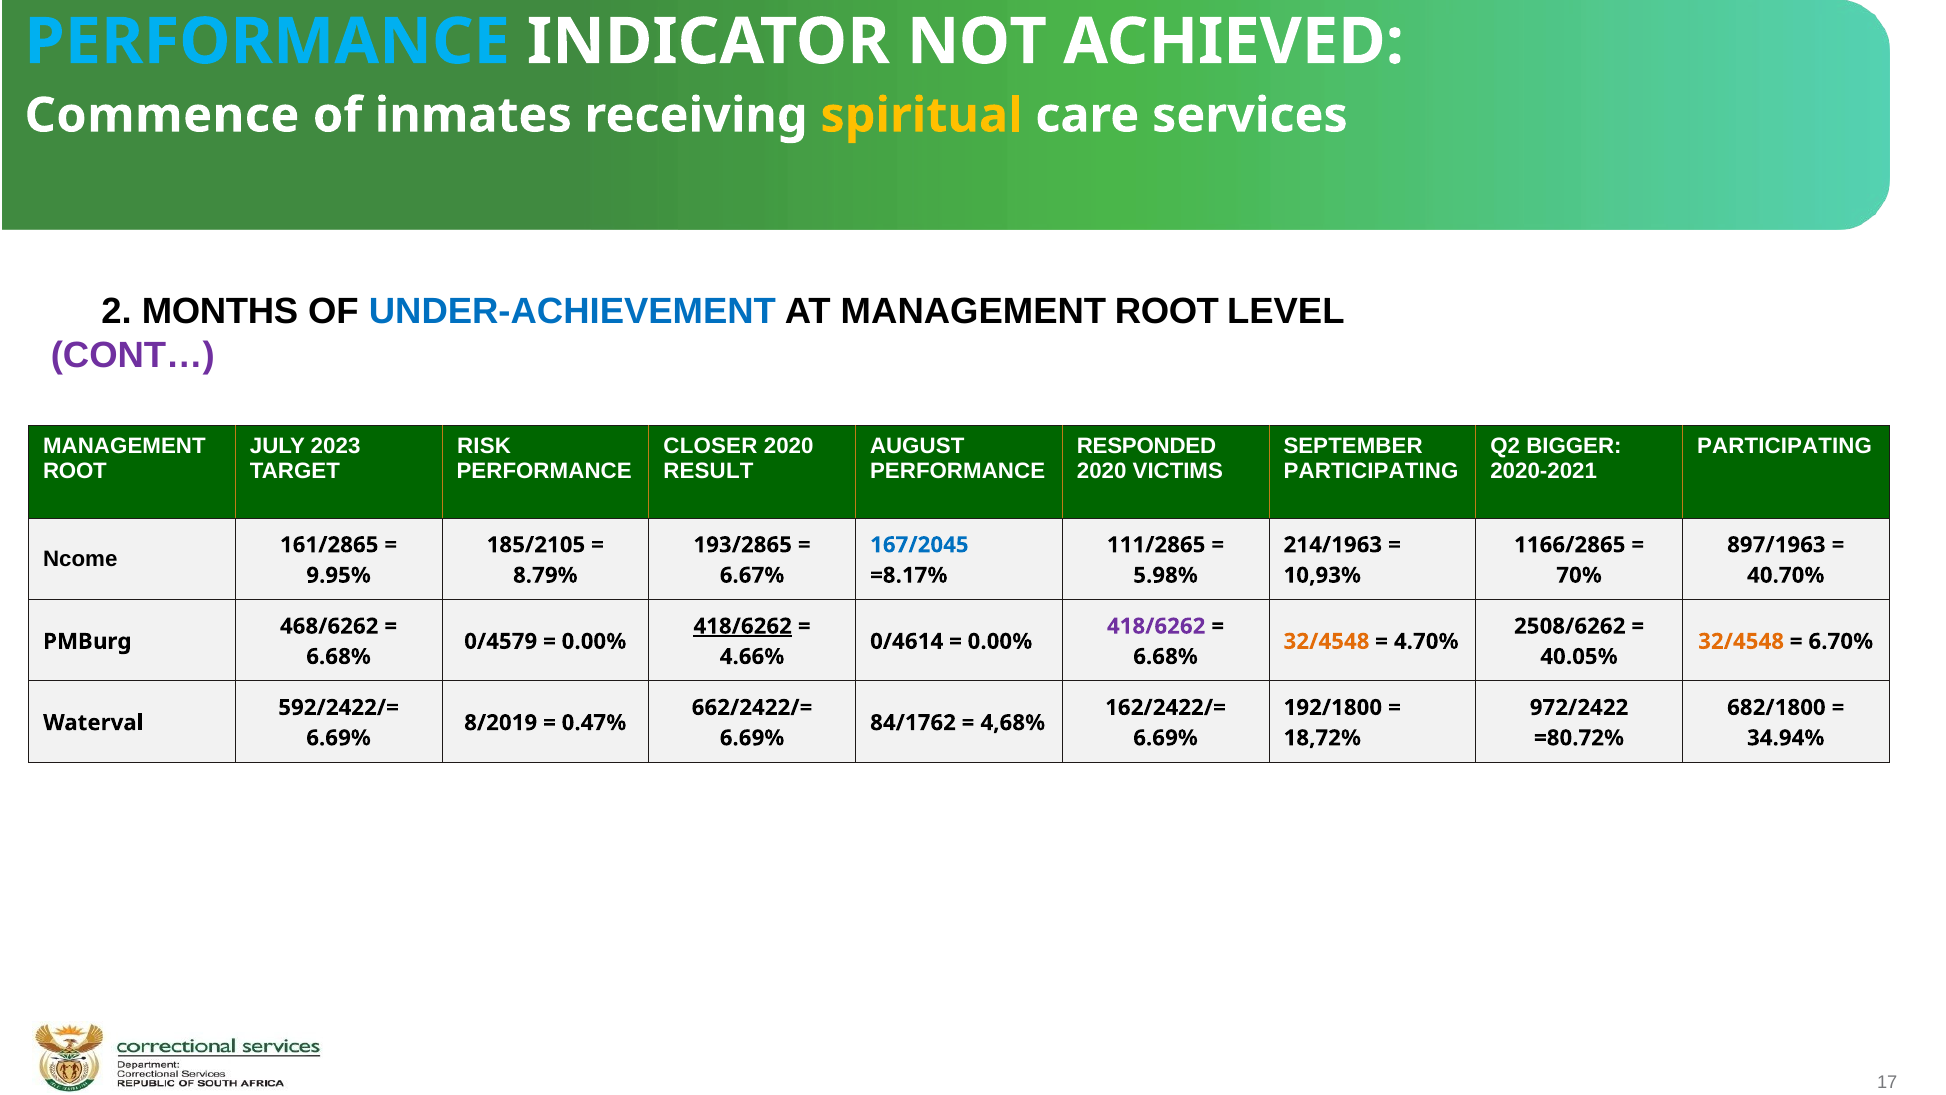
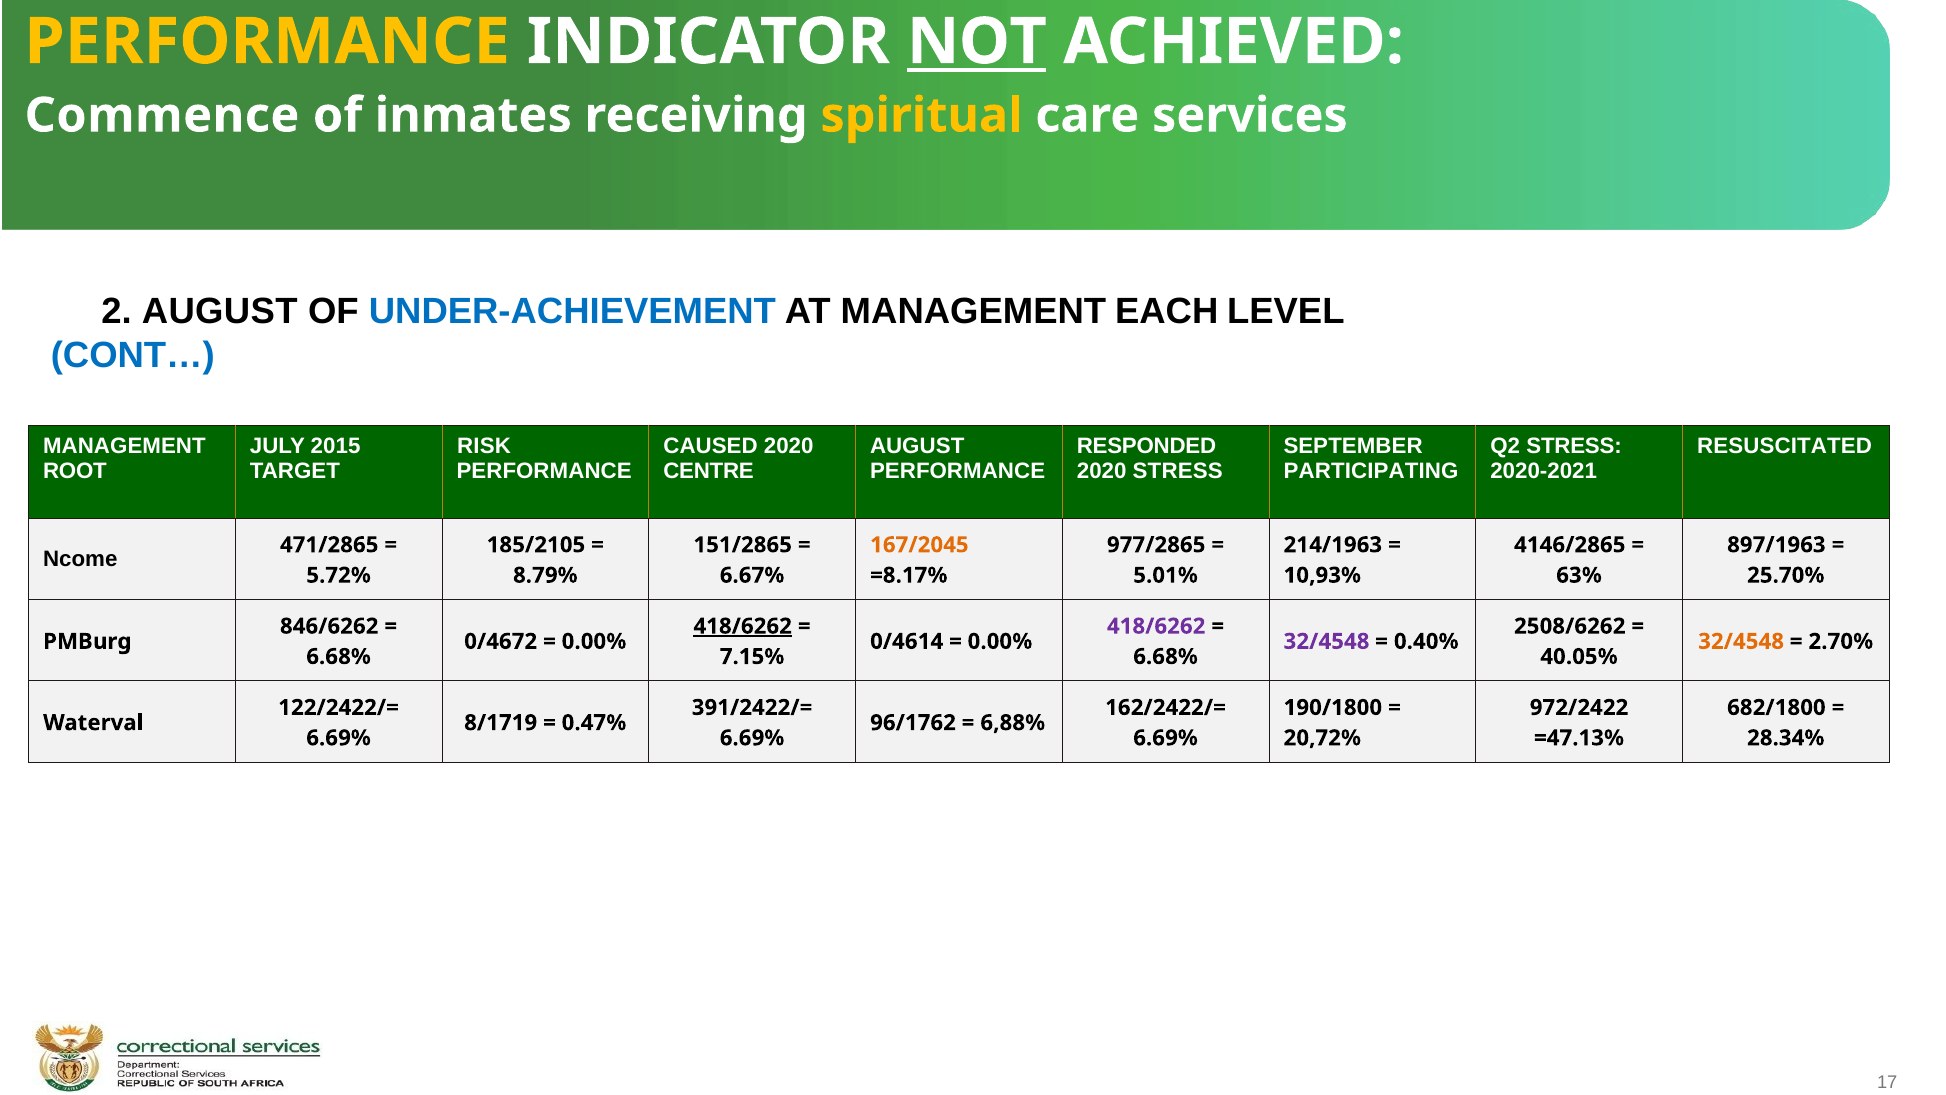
PERFORMANCE at (267, 42) colour: light blue -> yellow
NOT underline: none -> present
2 MONTHS: MONTHS -> AUGUST
AT MANAGEMENT ROOT: ROOT -> EACH
CONT… colour: purple -> blue
2023: 2023 -> 2015
CLOSER: CLOSER -> CAUSED
Q2 BIGGER: BIGGER -> STRESS
PARTICIPATING at (1785, 446): PARTICIPATING -> RESUSCITATED
RESULT: RESULT -> CENTRE
2020 VICTIMS: VICTIMS -> STRESS
193/2865: 193/2865 -> 151/2865
167/2045 colour: blue -> orange
111/2865: 111/2865 -> 977/2865
1166/2865: 1166/2865 -> 4146/2865
161/2865: 161/2865 -> 471/2865
9.95%: 9.95% -> 5.72%
5.98%: 5.98% -> 5.01%
70%: 70% -> 63%
40.70%: 40.70% -> 25.70%
468/6262: 468/6262 -> 846/6262
0/4579: 0/4579 -> 0/4672
32/4548 at (1327, 641) colour: orange -> purple
4.70%: 4.70% -> 0.40%
6.70%: 6.70% -> 2.70%
4.66%: 4.66% -> 7.15%
592/2422/=: 592/2422/= -> 122/2422/=
662/2422/=: 662/2422/= -> 391/2422/=
192/1800: 192/1800 -> 190/1800
8/2019: 8/2019 -> 8/1719
84/1762: 84/1762 -> 96/1762
4,68%: 4,68% -> 6,88%
18,72%: 18,72% -> 20,72%
=80.72%: =80.72% -> =47.13%
34.94%: 34.94% -> 28.34%
